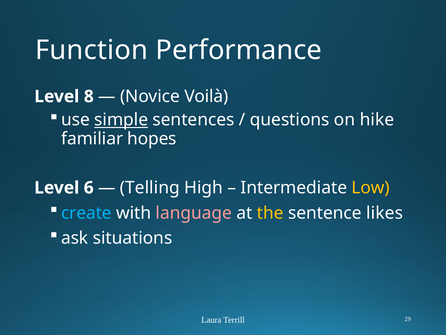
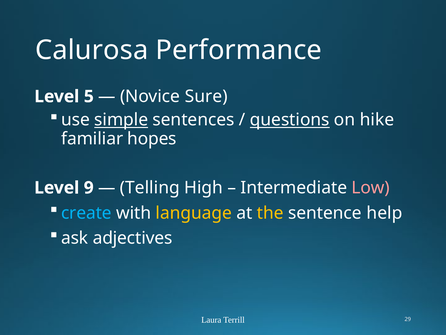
Function: Function -> Calurosa
8: 8 -> 5
Voilà: Voilà -> Sure
questions underline: none -> present
6: 6 -> 9
Low colour: yellow -> pink
language colour: pink -> yellow
likes: likes -> help
situations: situations -> adjectives
